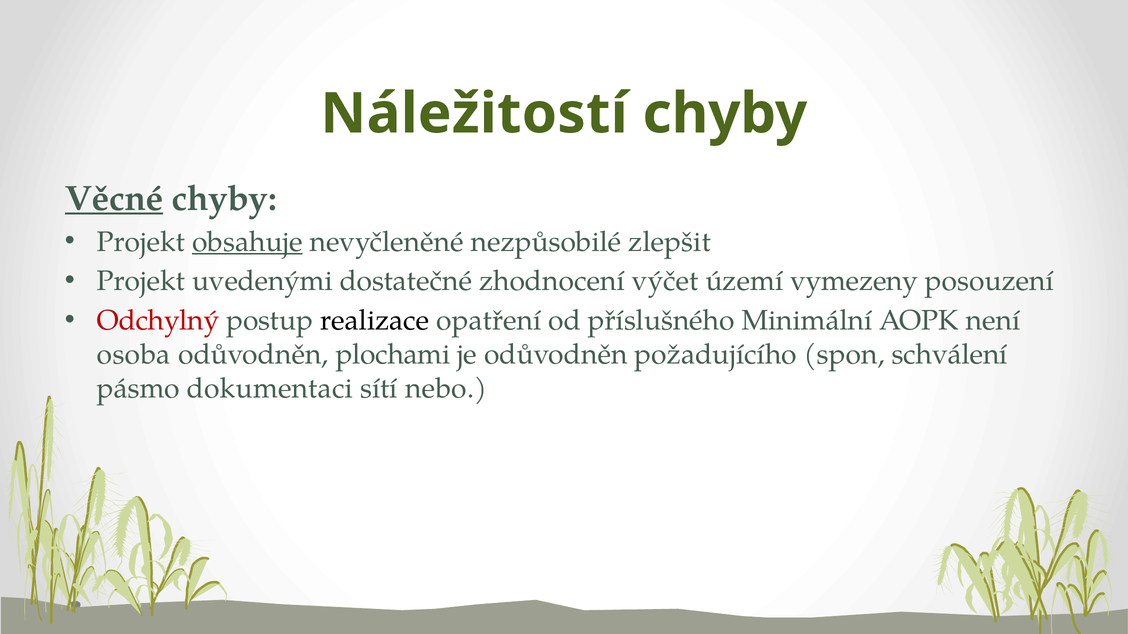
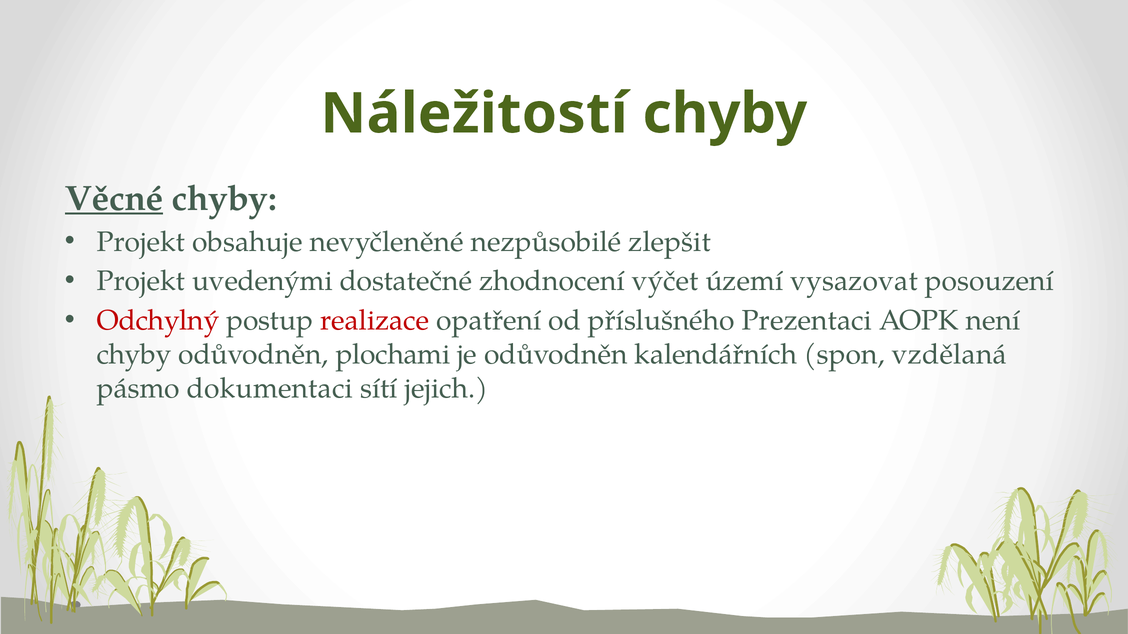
obsahuje underline: present -> none
vymezeny: vymezeny -> vysazovat
realizace colour: black -> red
Minimální: Minimální -> Prezentaci
osoba at (134, 355): osoba -> chyby
požadujícího: požadujícího -> kalendářních
schválení: schválení -> vzdělaná
nebo: nebo -> jejich
